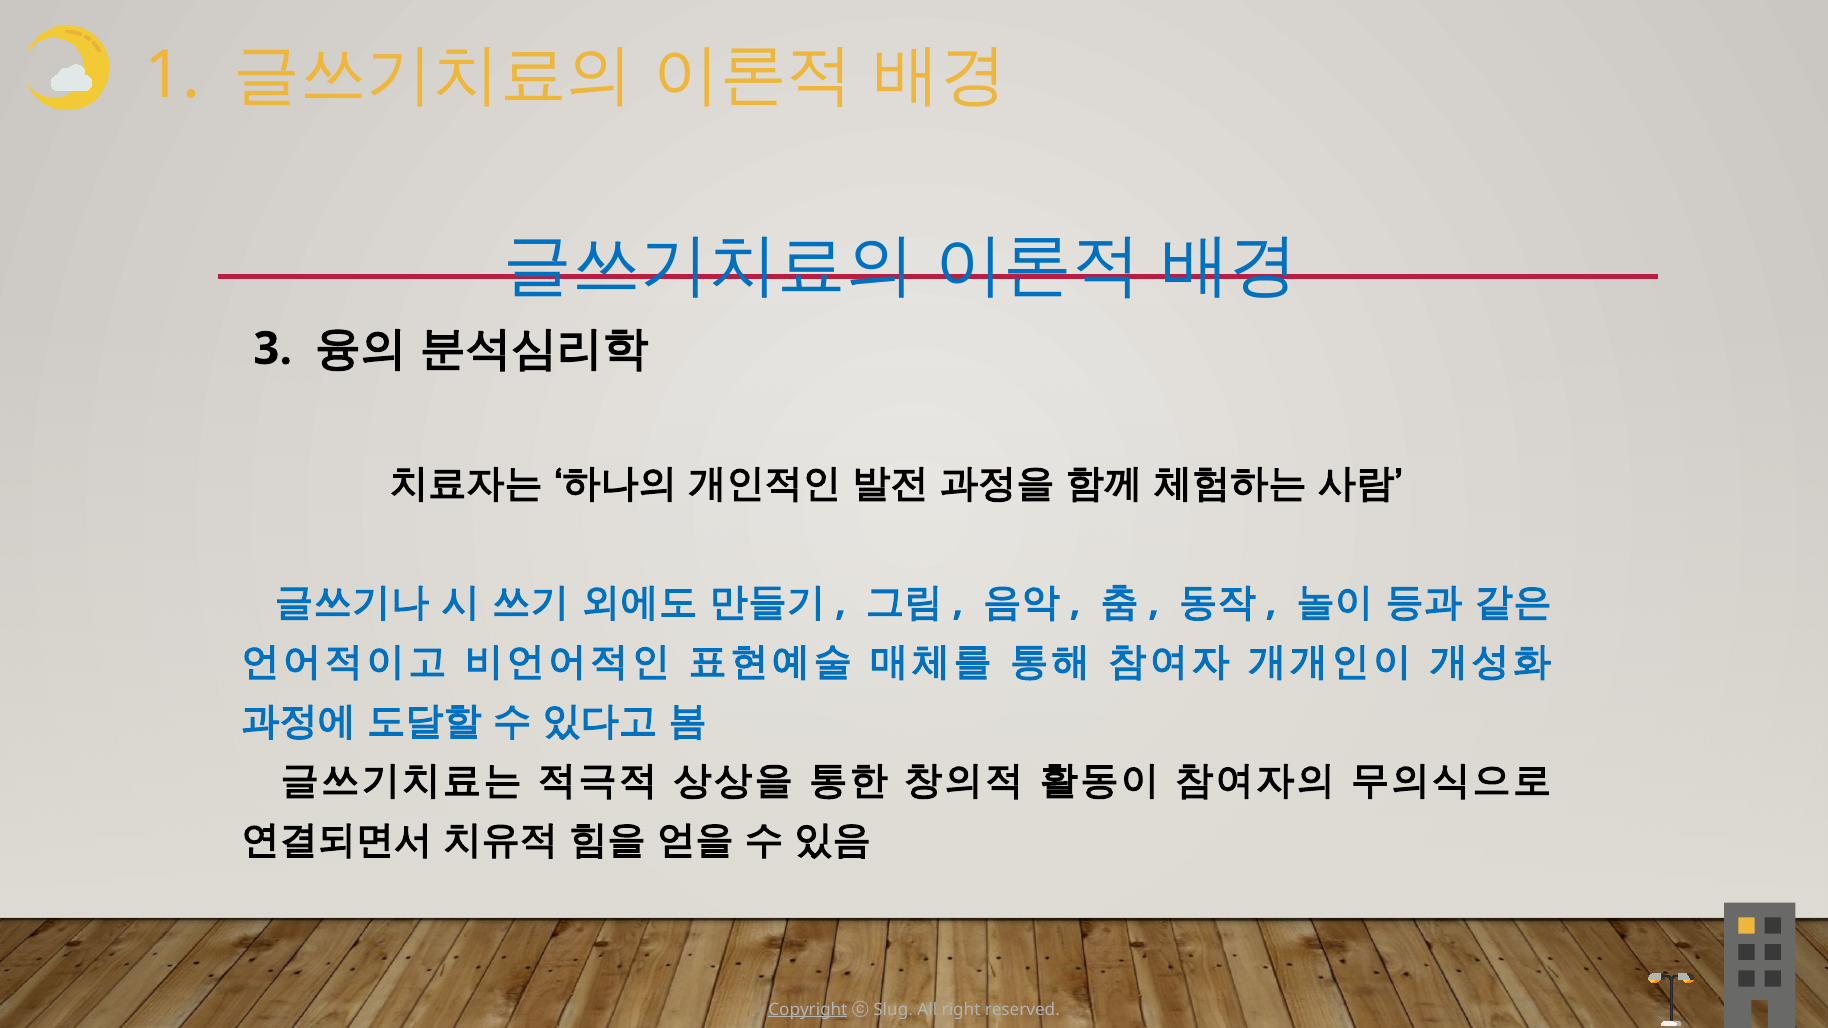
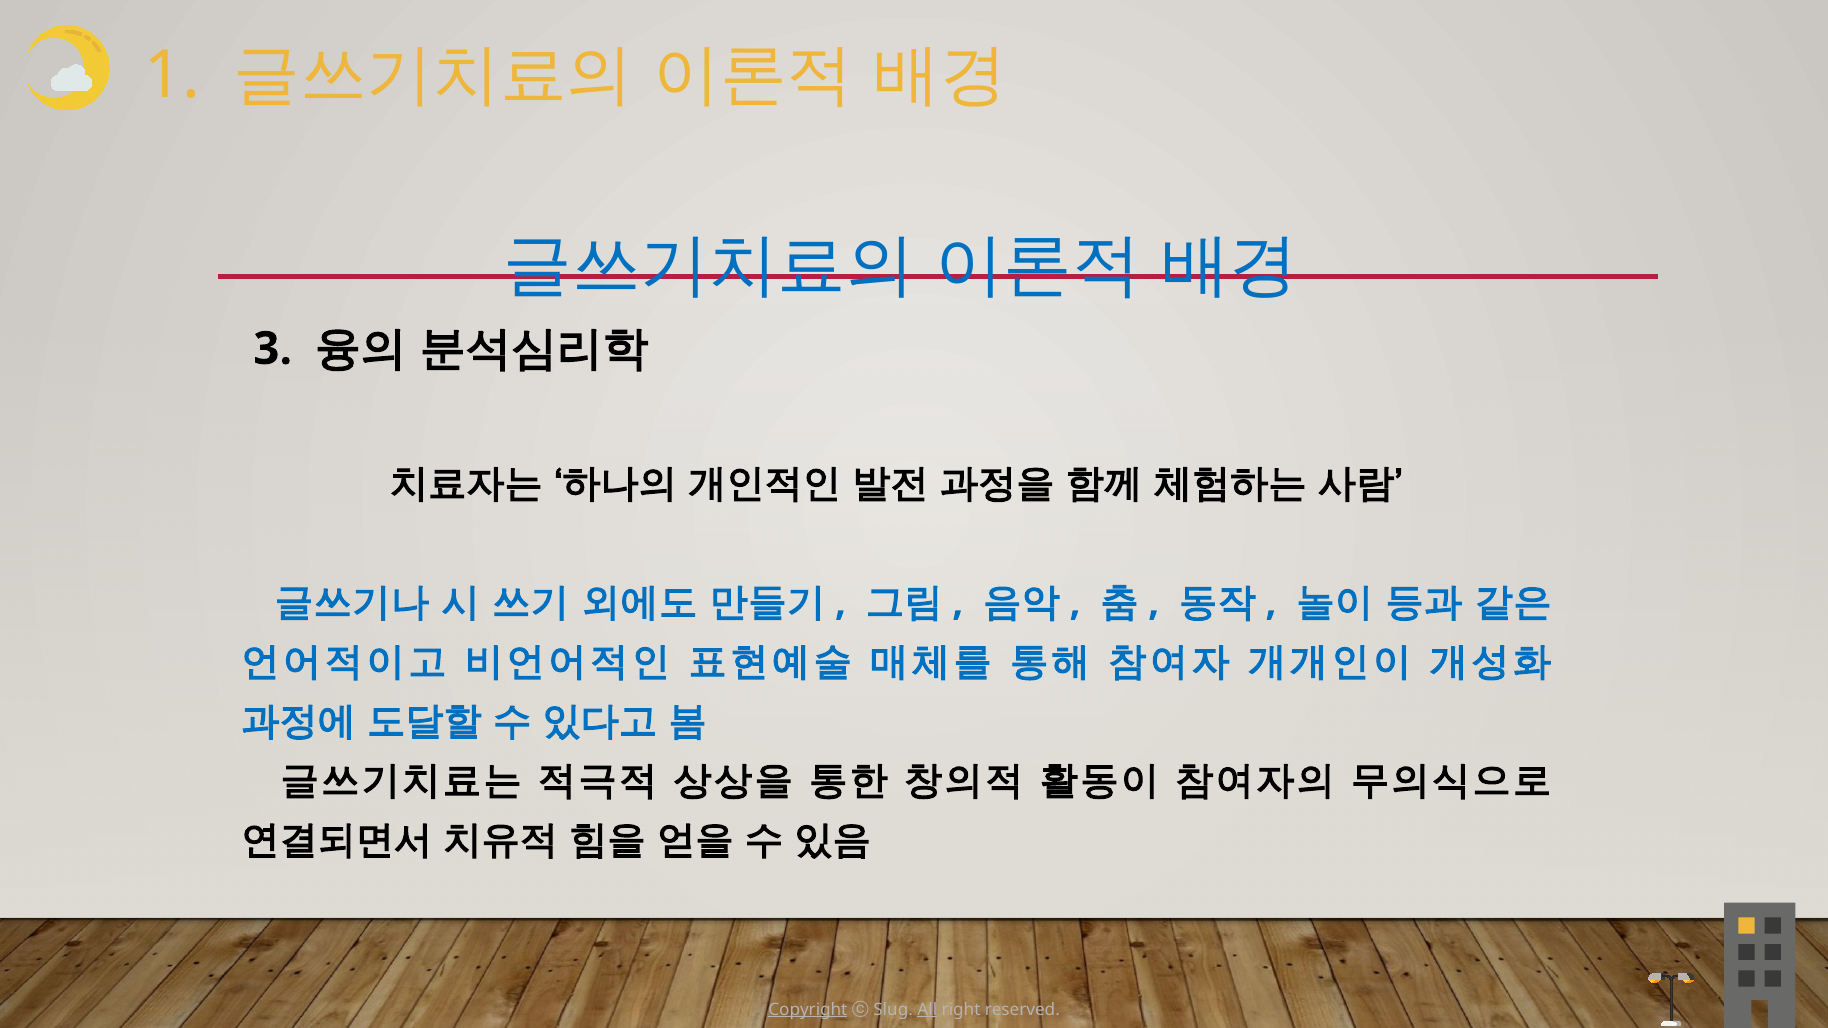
All underline: none -> present
